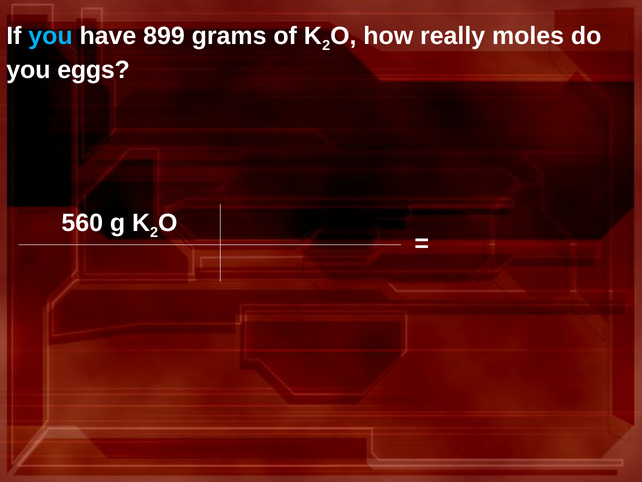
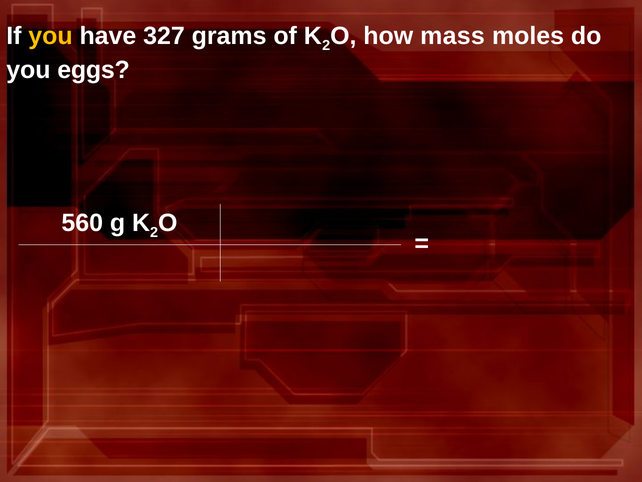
you at (51, 36) colour: light blue -> yellow
899: 899 -> 327
really: really -> mass
